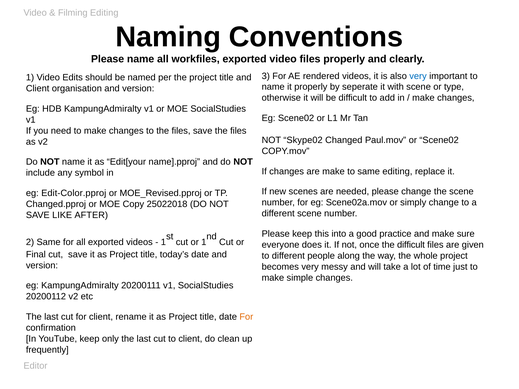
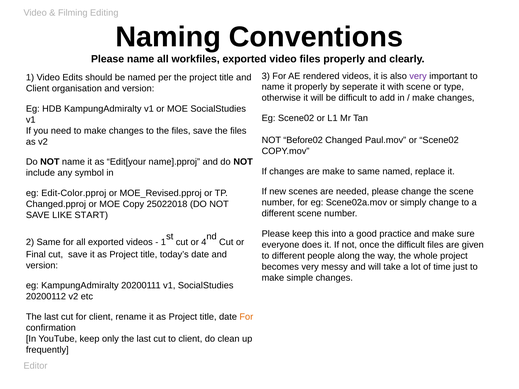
very at (418, 76) colour: blue -> purple
Skype02: Skype02 -> Before02
same editing: editing -> named
AFTER: AFTER -> START
or 1: 1 -> 4
